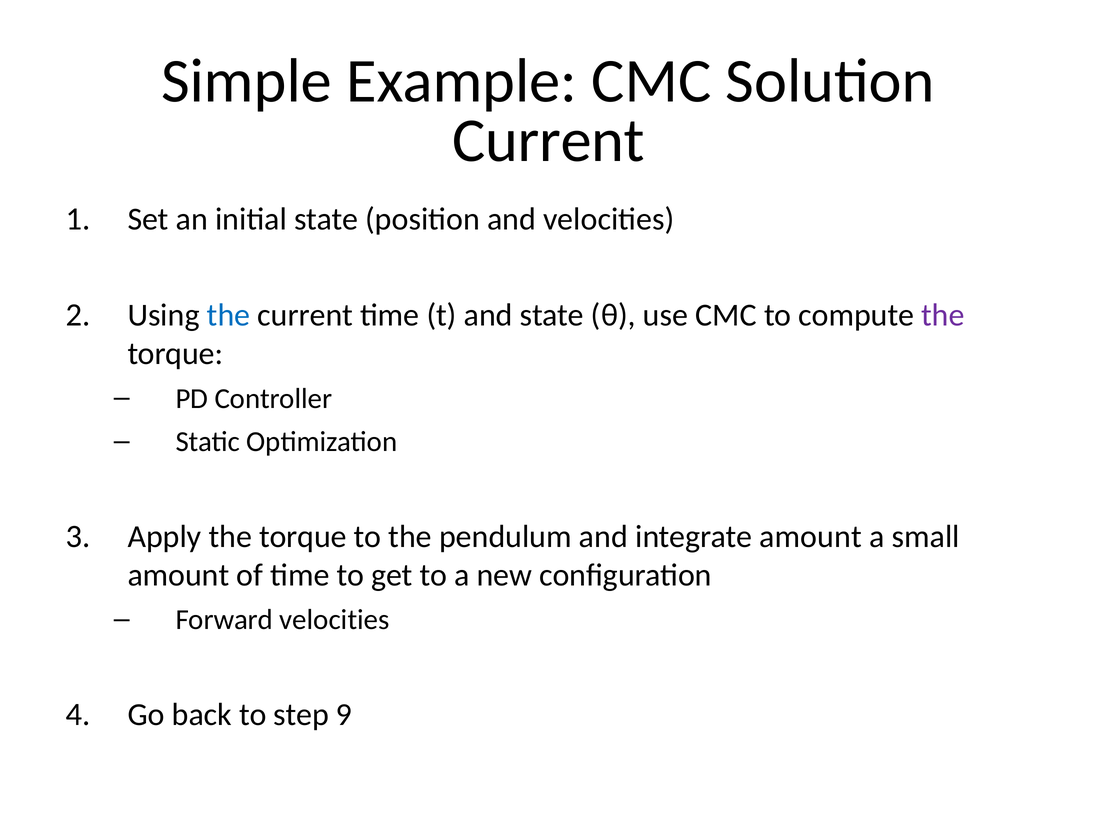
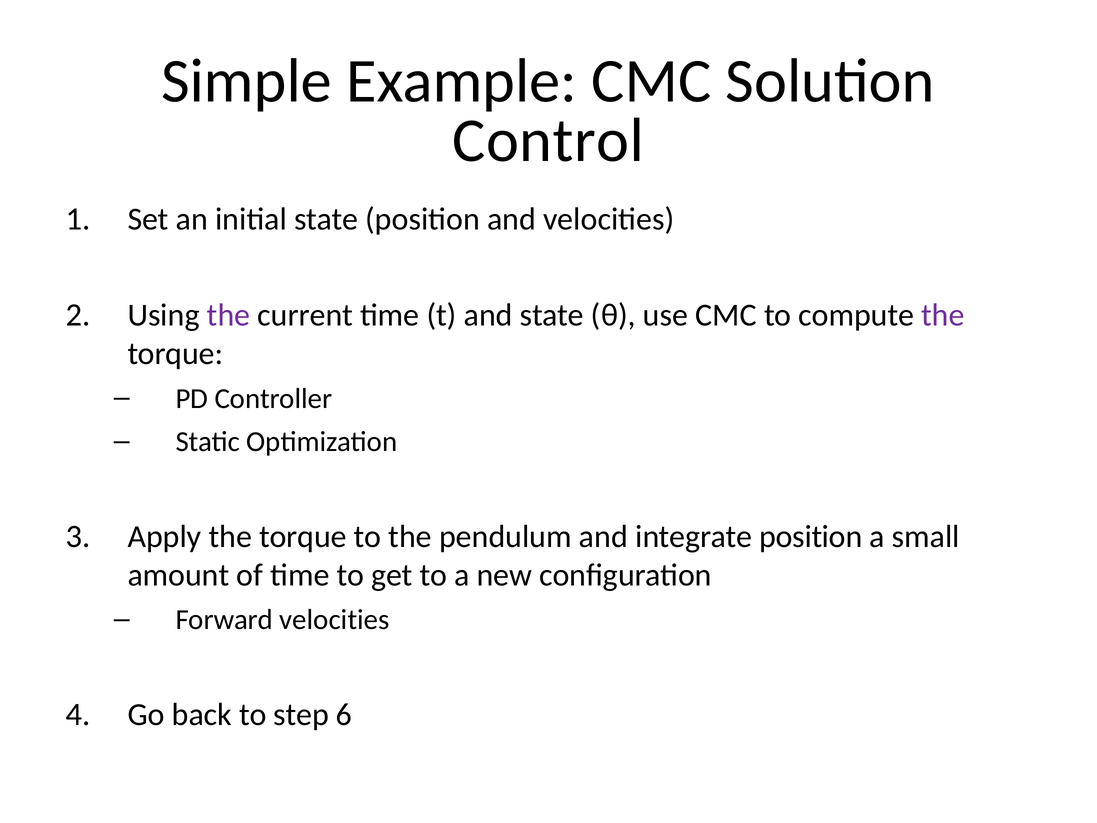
Current at (549, 141): Current -> Control
the at (229, 315) colour: blue -> purple
integrate amount: amount -> position
9: 9 -> 6
